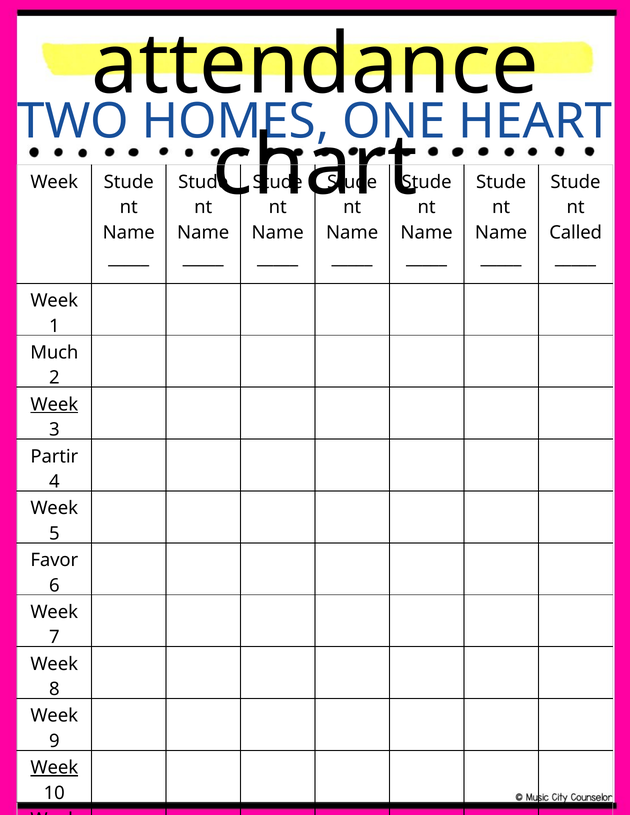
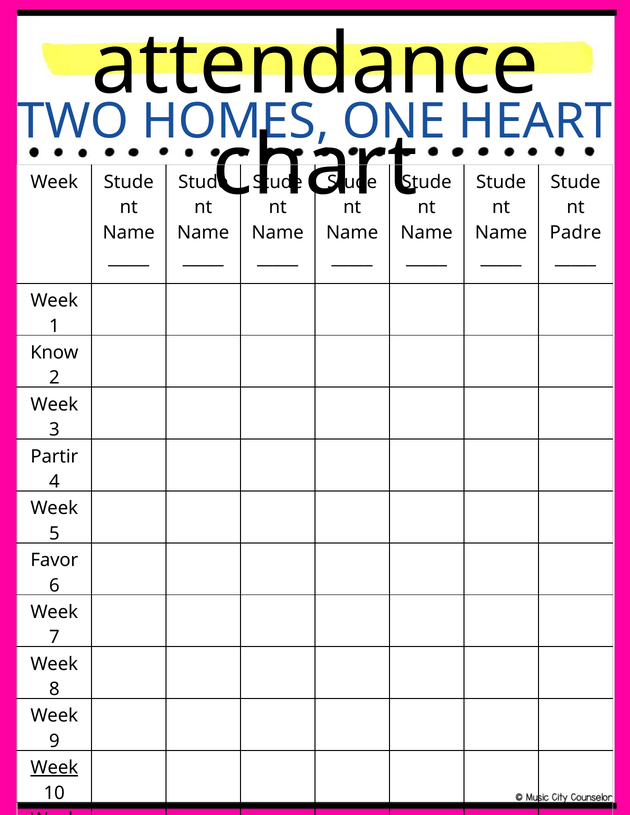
Called: Called -> Padre
Much: Much -> Know
Week at (54, 405) underline: present -> none
